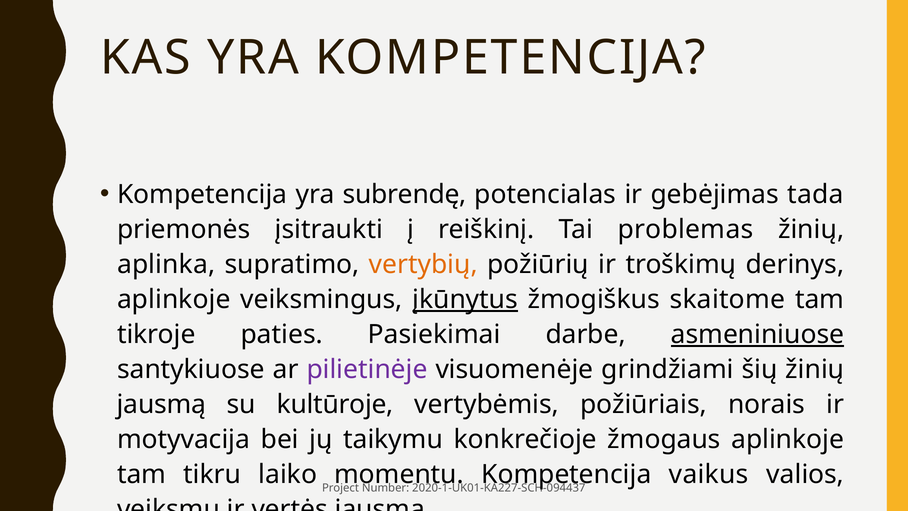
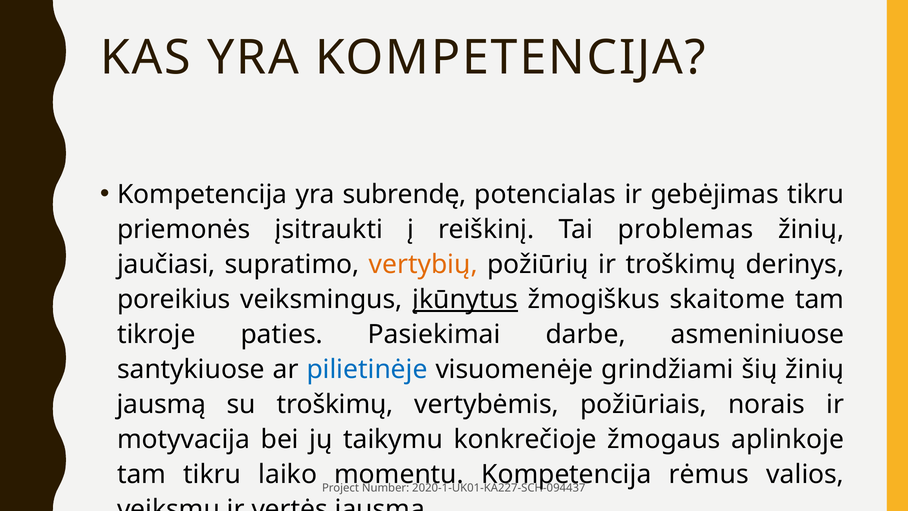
gebėjimas tada: tada -> tikru
aplinka: aplinka -> jaučiasi
aplinkoje at (174, 299): aplinkoje -> poreikius
asmeniniuose underline: present -> none
pilietinėje colour: purple -> blue
su kultūroje: kultūroje -> troškimų
vaikus: vaikus -> rėmus
